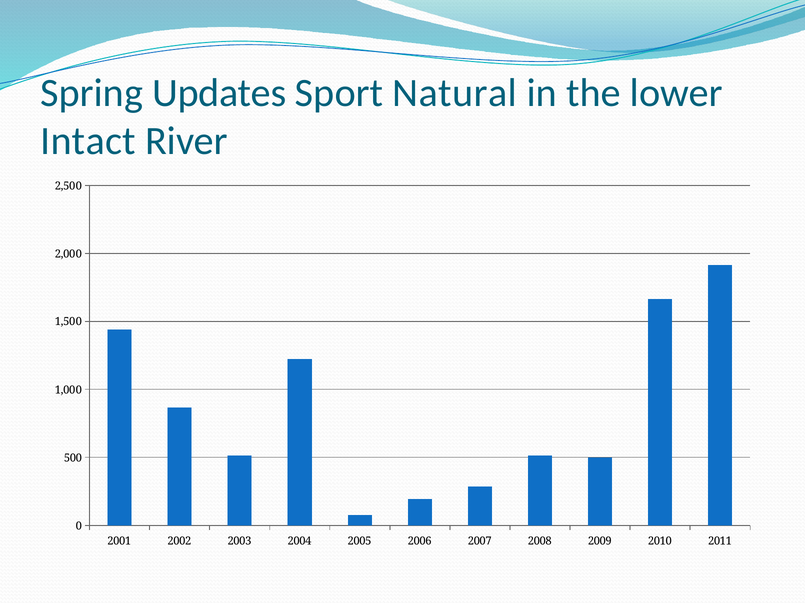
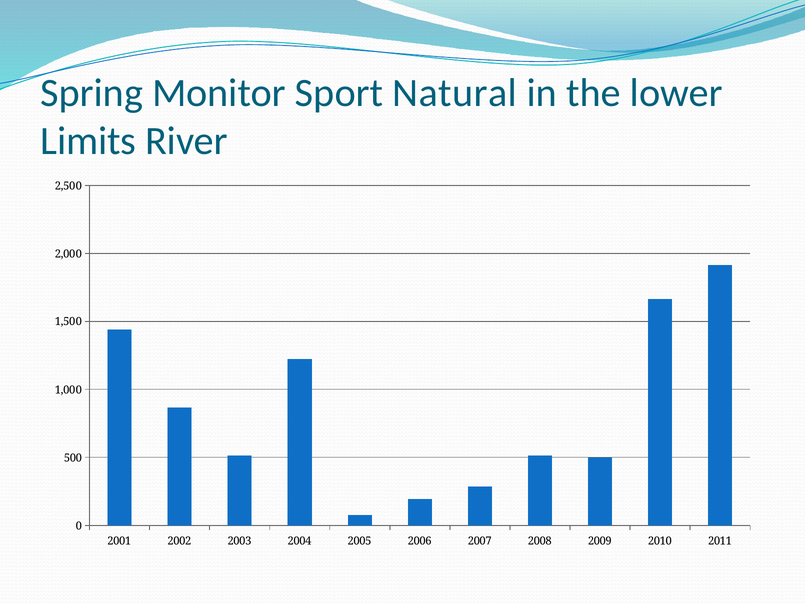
Updates: Updates -> Monitor
Intact: Intact -> Limits
